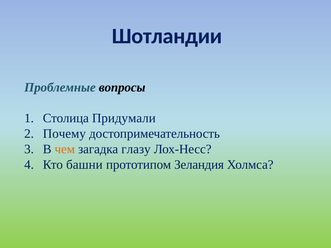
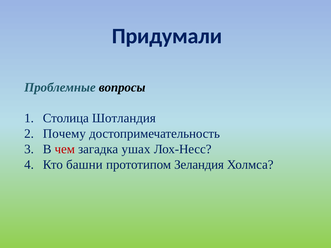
Шотландии: Шотландии -> Придумали
Придумали: Придумали -> Шотландия
чем colour: orange -> red
глазу: глазу -> ушах
